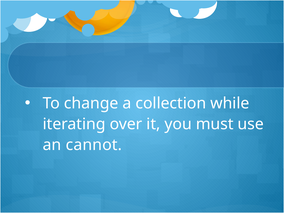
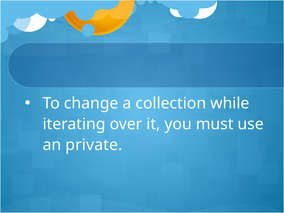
cannot: cannot -> private
